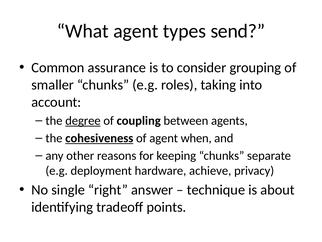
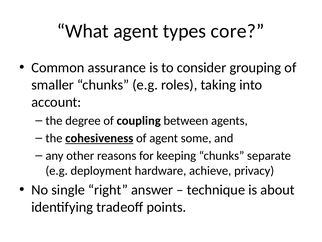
send: send -> core
degree underline: present -> none
when: when -> some
